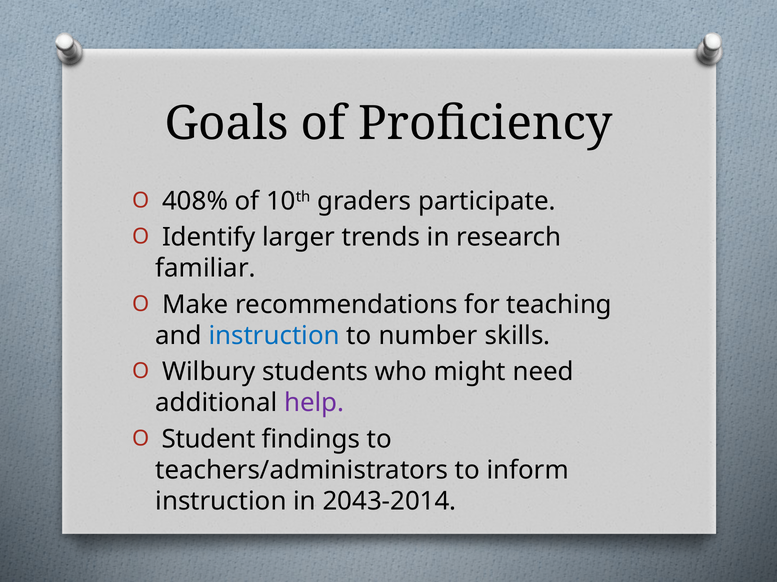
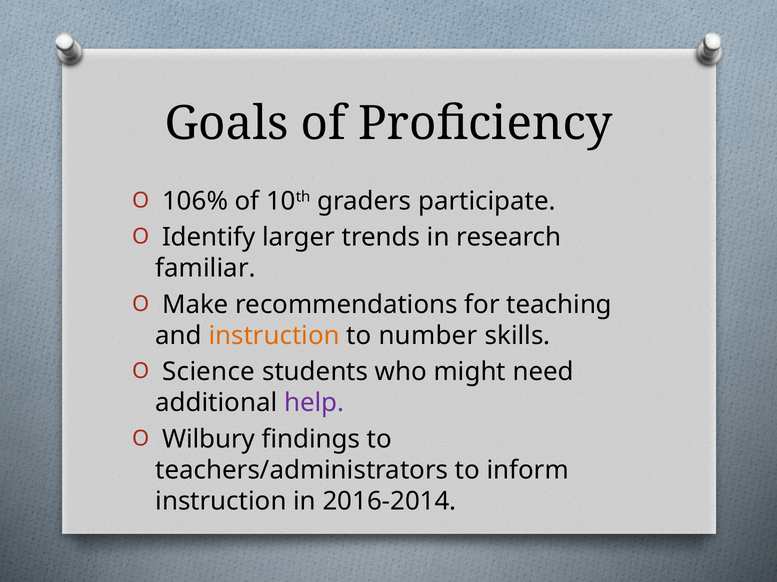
408%: 408% -> 106%
instruction at (274, 336) colour: blue -> orange
Wilbury: Wilbury -> Science
Student: Student -> Wilbury
2043-2014: 2043-2014 -> 2016-2014
